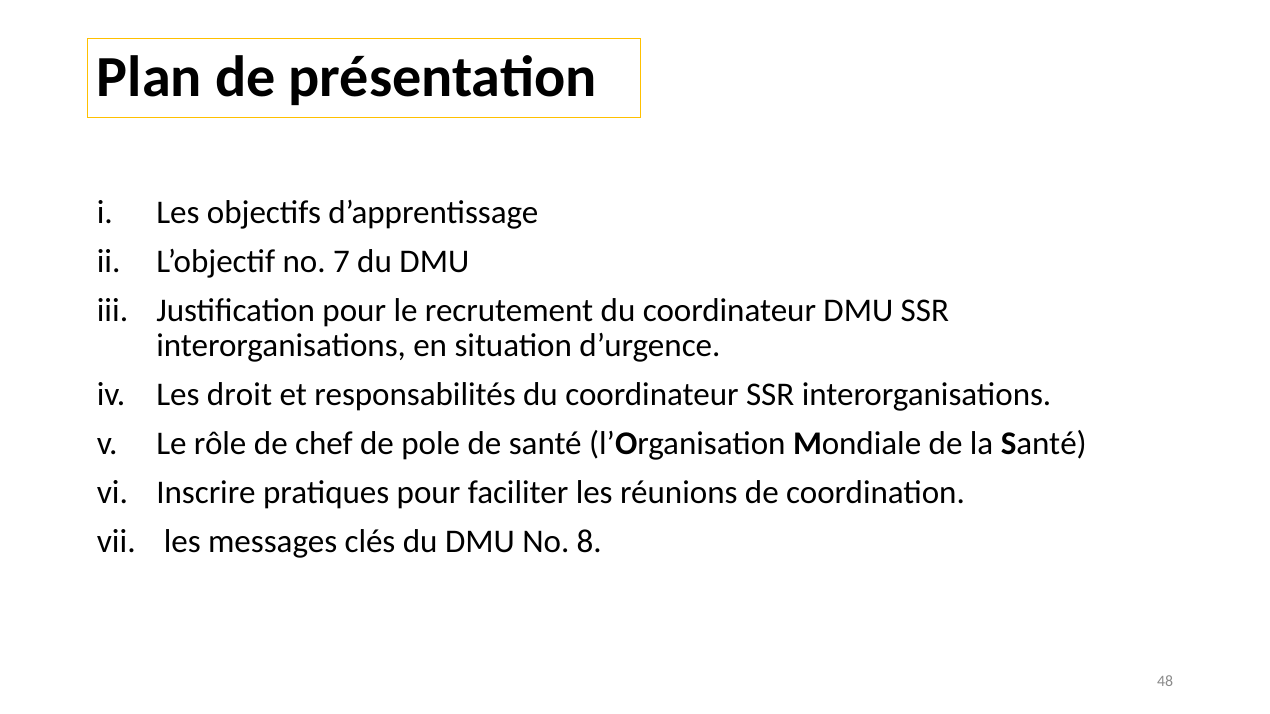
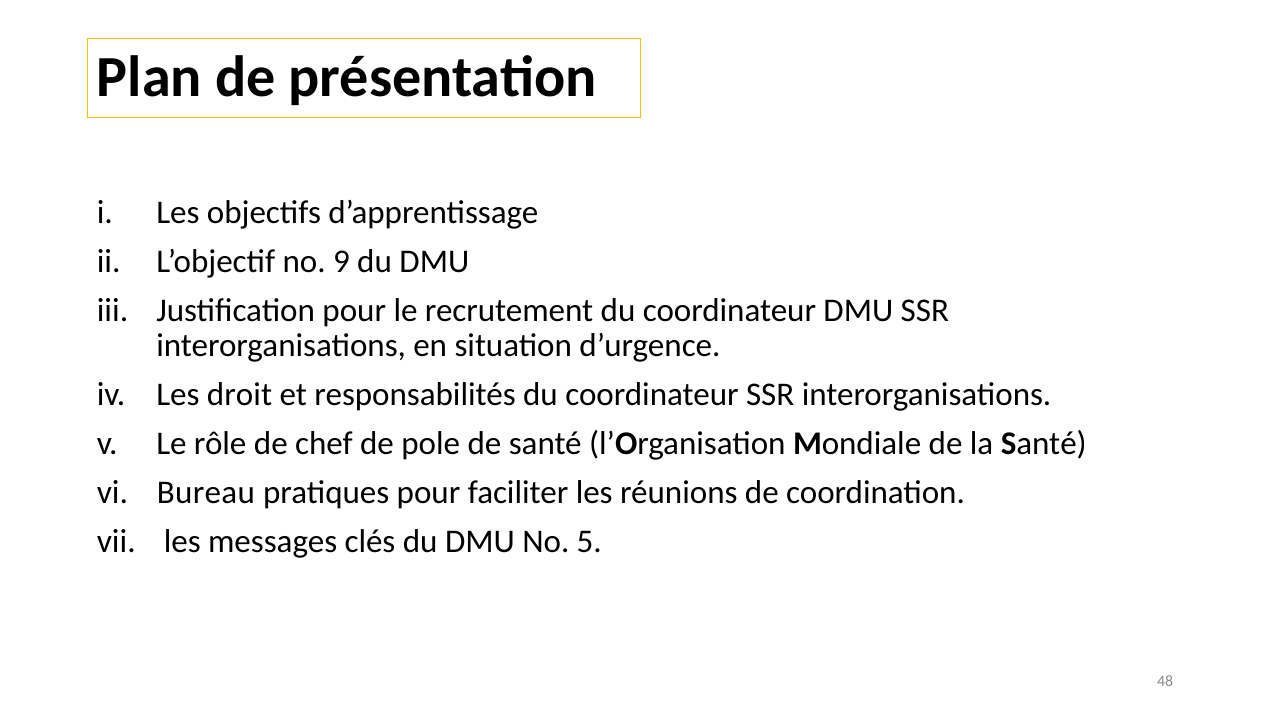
7: 7 -> 9
Inscrire: Inscrire -> Bureau
8: 8 -> 5
